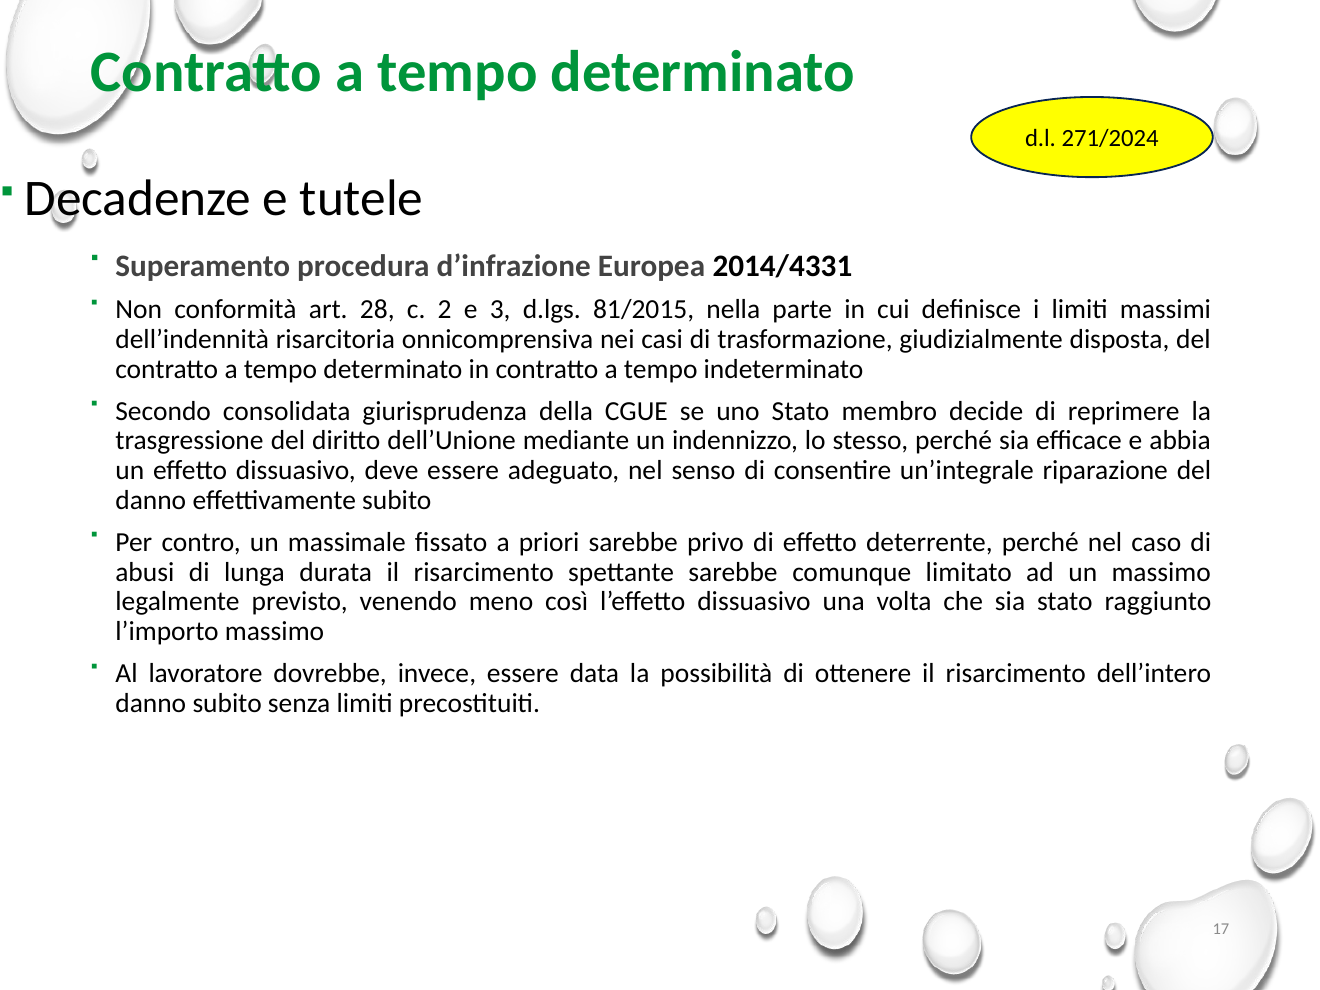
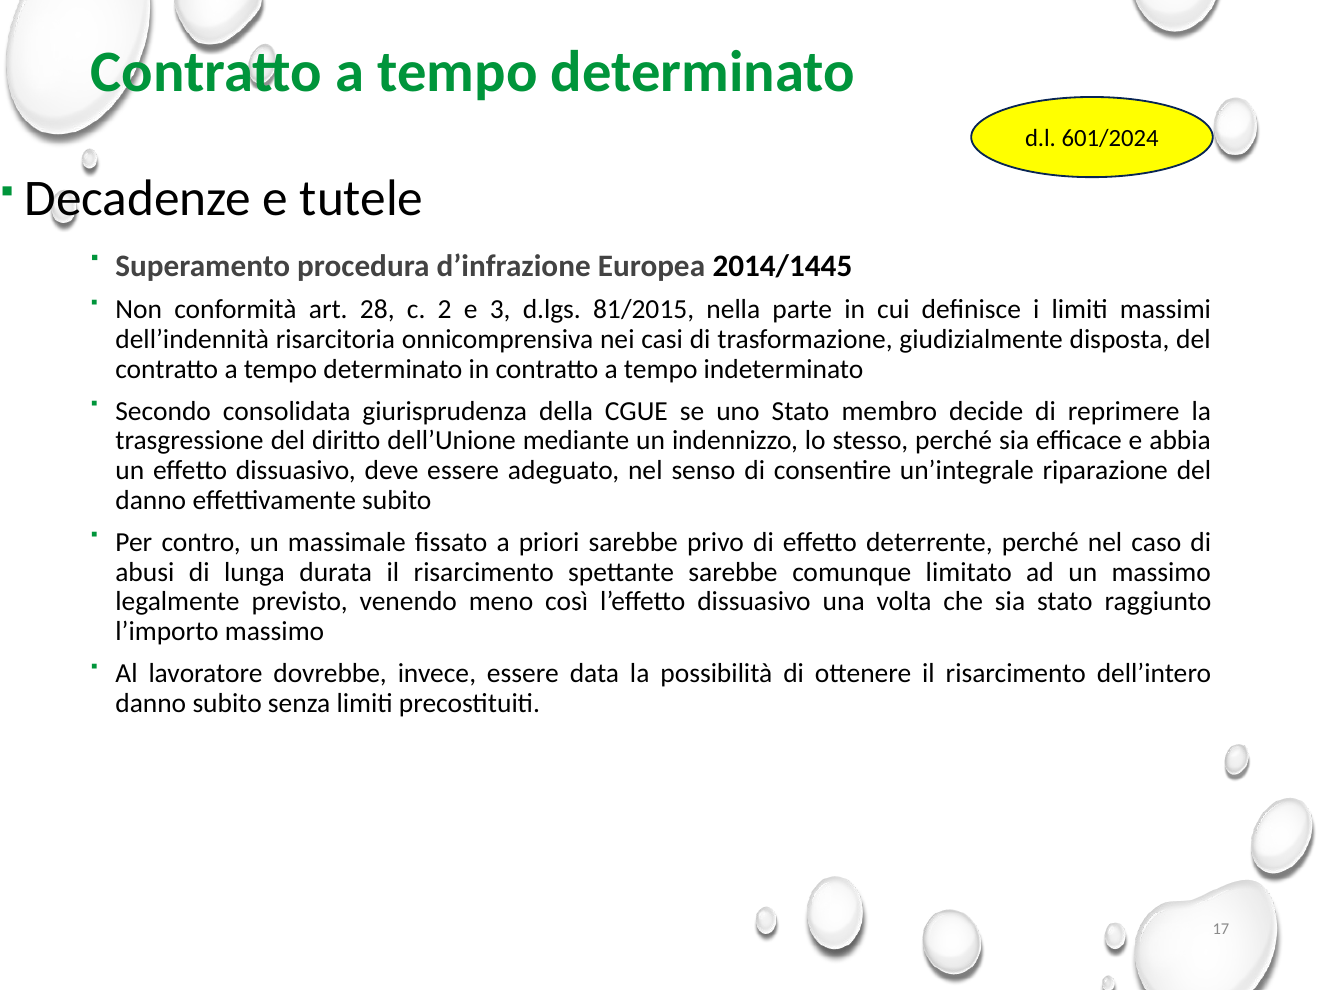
271/2024: 271/2024 -> 601/2024
2014/4331: 2014/4331 -> 2014/1445
